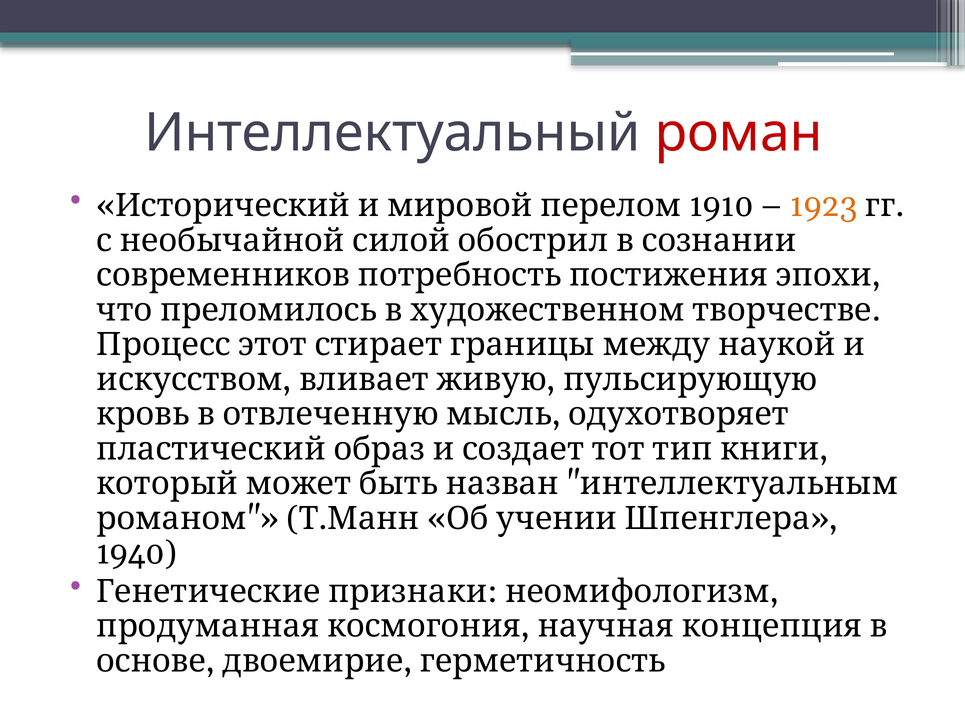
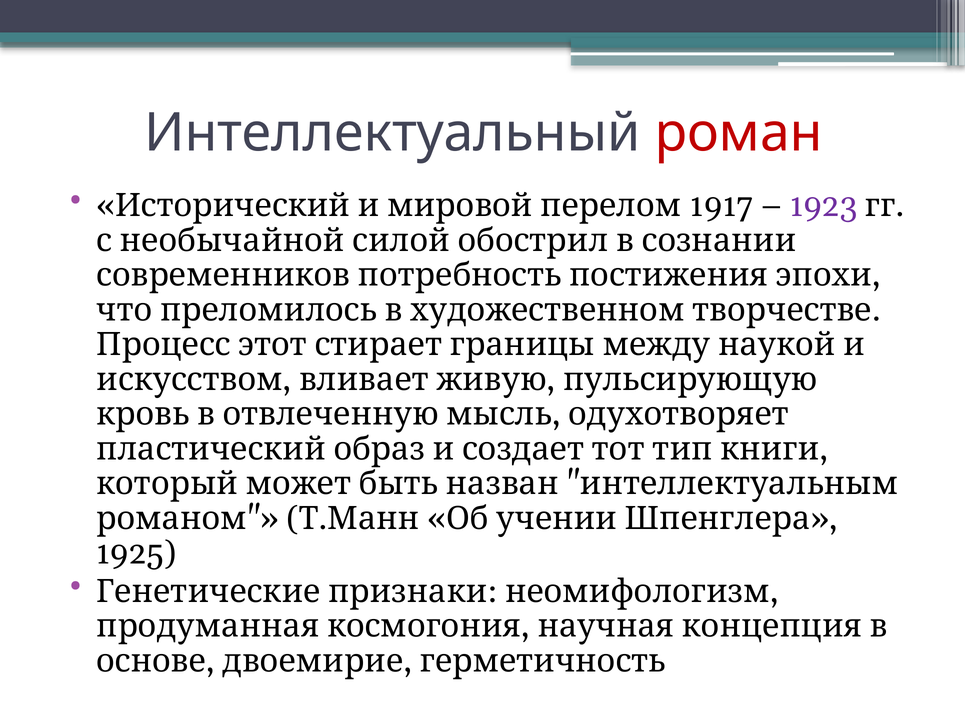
1910: 1910 -> 1917
1923 colour: orange -> purple
1940: 1940 -> 1925
